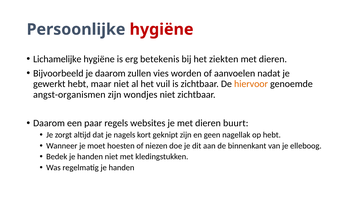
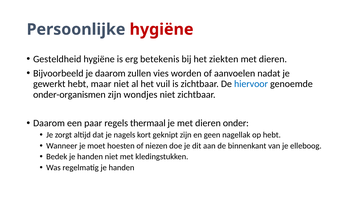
Lichamelijke: Lichamelijke -> Gesteldheid
hiervoor colour: orange -> blue
angst-organismen: angst-organismen -> onder-organismen
websites: websites -> thermaal
buurt: buurt -> onder
